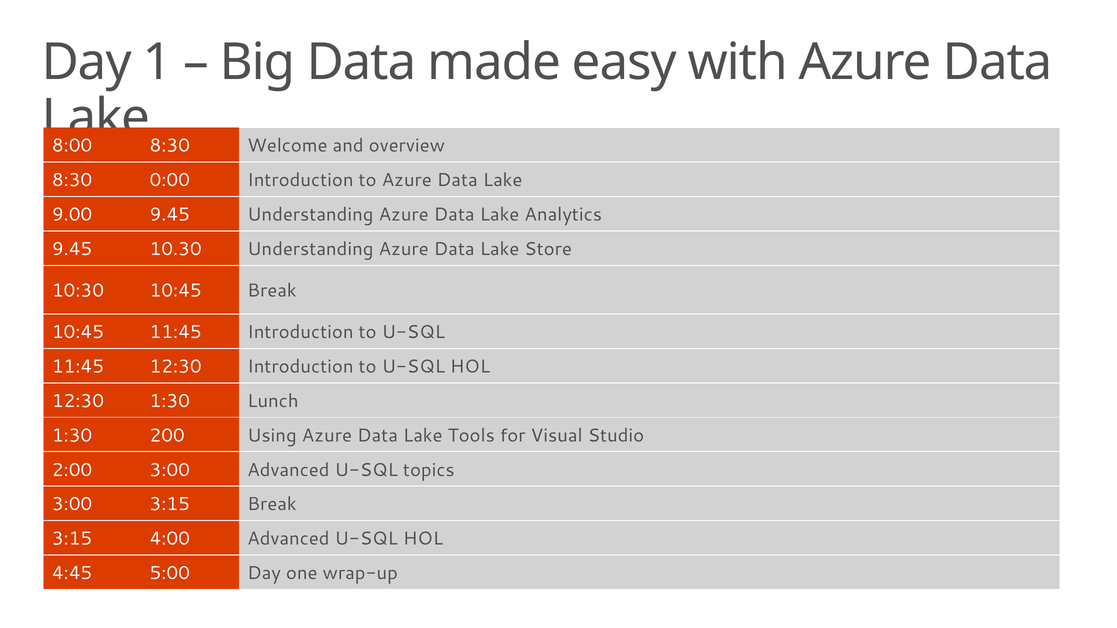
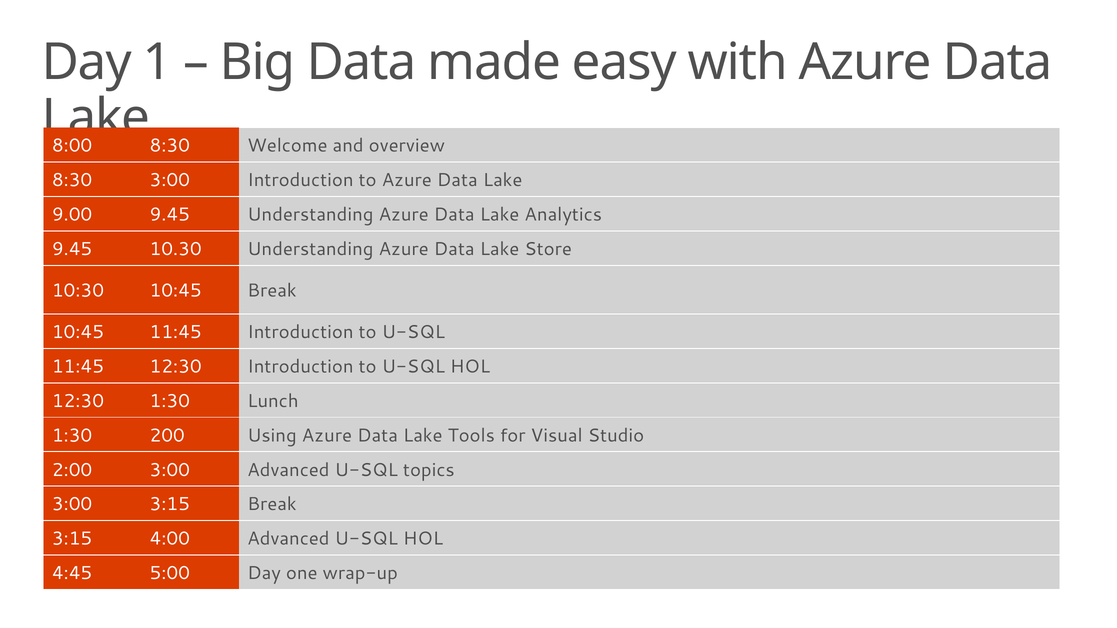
8:30 0:00: 0:00 -> 3:00
